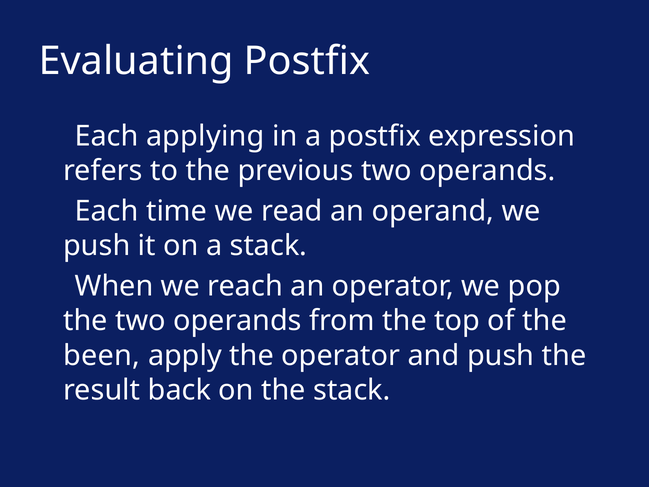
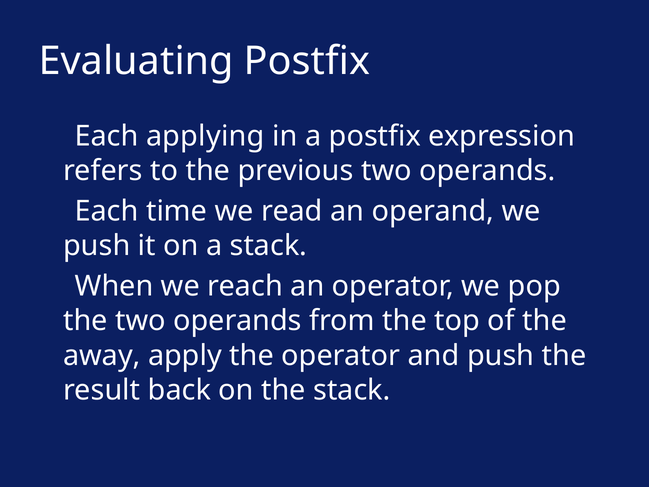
been: been -> away
